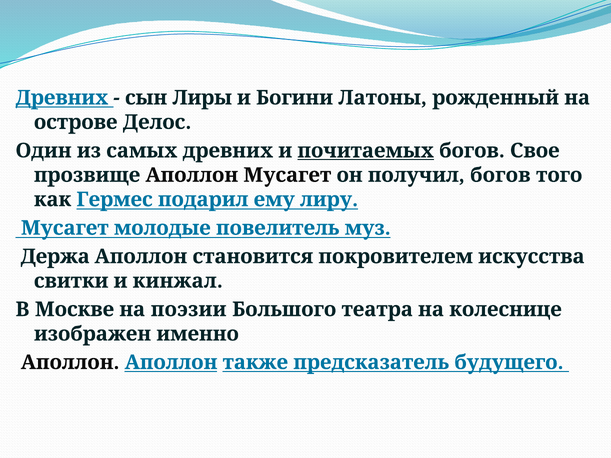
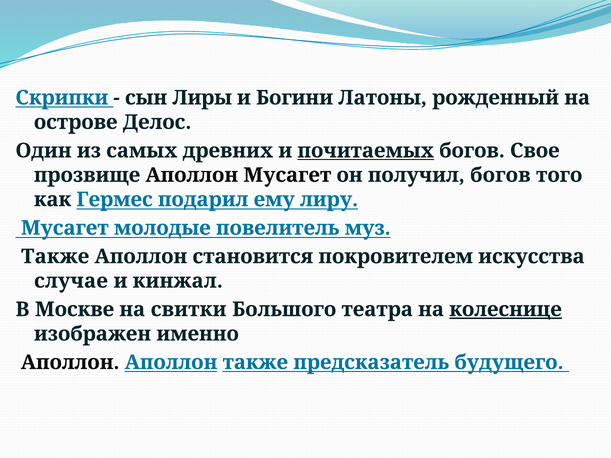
Древних at (62, 98): Древних -> Скрипки
Держа at (55, 257): Держа -> Также
свитки: свитки -> случае
поэзии: поэзии -> свитки
колеснице underline: none -> present
